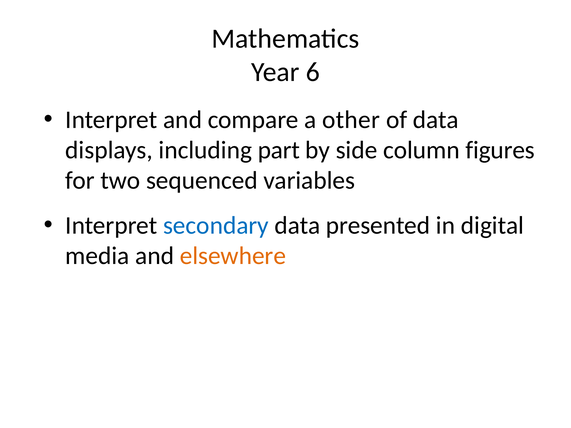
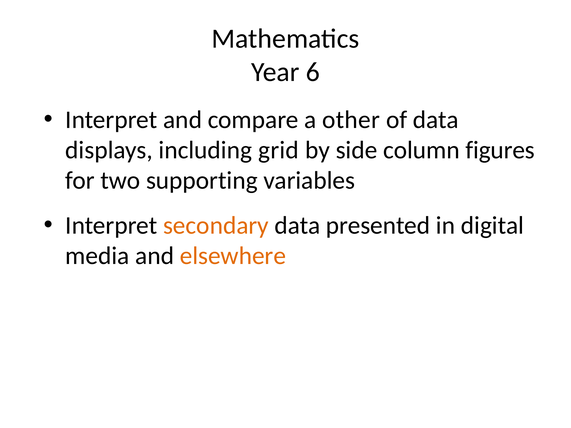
part: part -> grid
sequenced: sequenced -> supporting
secondary colour: blue -> orange
